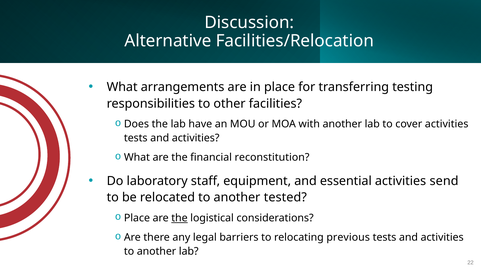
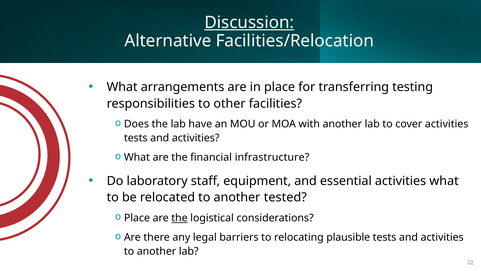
Discussion underline: none -> present
reconstitution: reconstitution -> infrastructure
activities send: send -> what
previous: previous -> plausible
